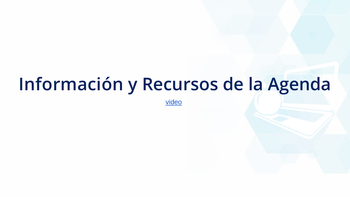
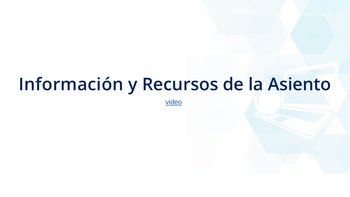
Agenda: Agenda -> Asiento
